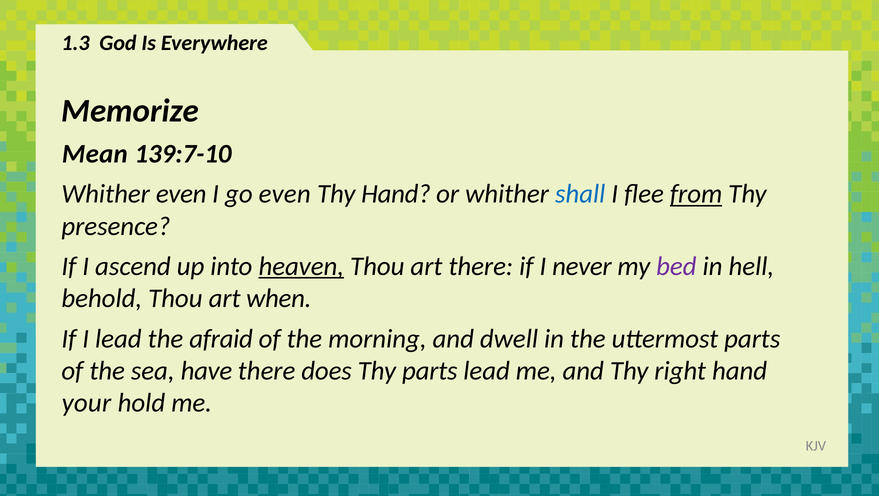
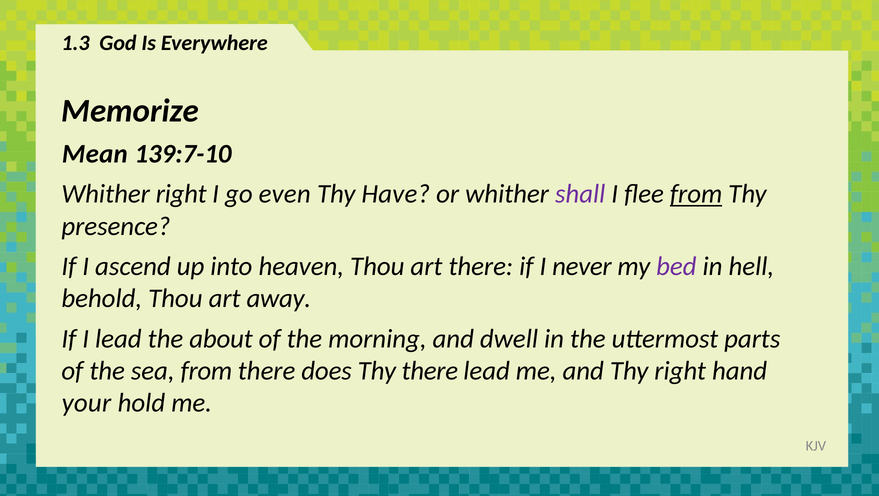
Whither even: even -> right
Thy Hand: Hand -> Have
shall colour: blue -> purple
heaven underline: present -> none
when: when -> away
afraid: afraid -> about
sea have: have -> from
Thy parts: parts -> there
